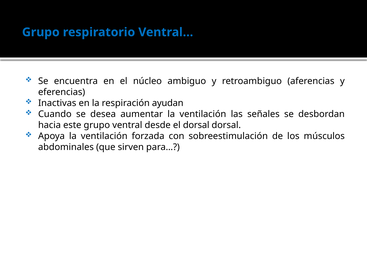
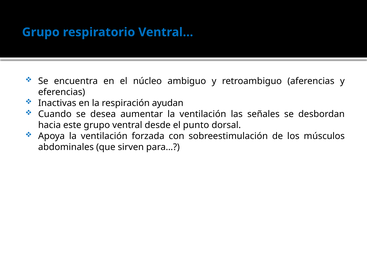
el dorsal: dorsal -> punto
